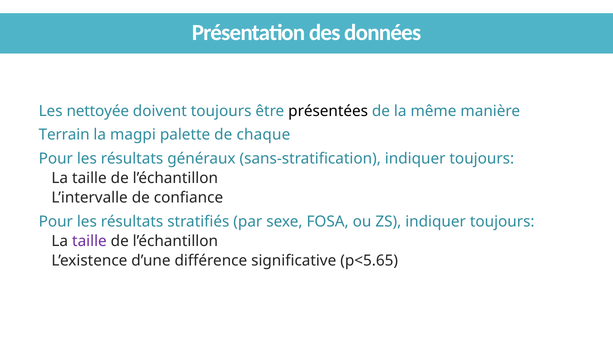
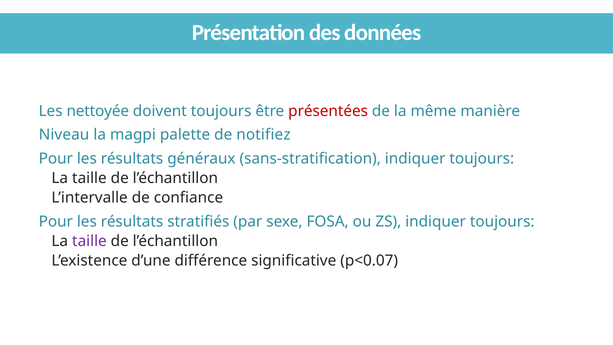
présentées colour: black -> red
Terrain: Terrain -> Niveau
chaque: chaque -> notifiez
p<5.65: p<5.65 -> p<0.07
